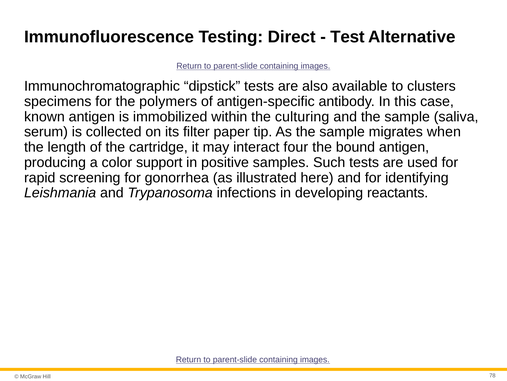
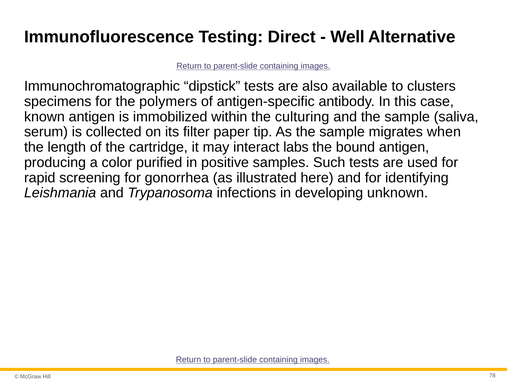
Test: Test -> Well
four: four -> labs
support: support -> purified
reactants: reactants -> unknown
